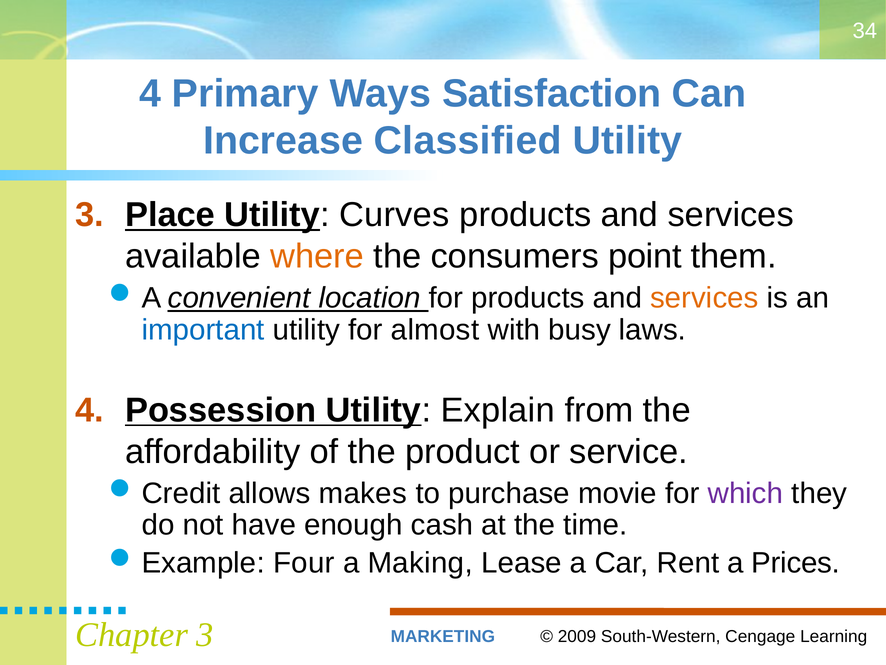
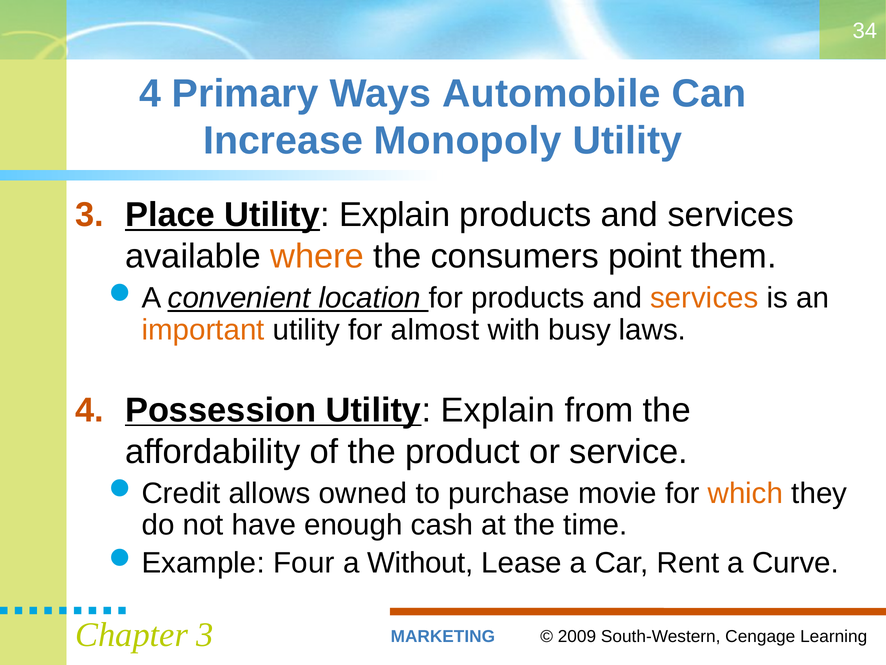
Satisfaction: Satisfaction -> Automobile
Classified: Classified -> Monopoly
Place Utility Curves: Curves -> Explain
important colour: blue -> orange
makes: makes -> owned
which colour: purple -> orange
Making: Making -> Without
Prices: Prices -> Curve
